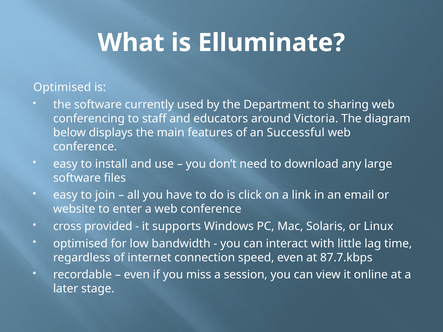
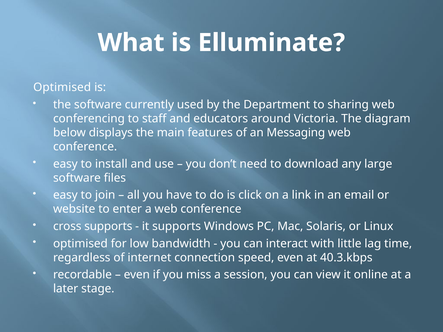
Successful: Successful -> Messaging
cross provided: provided -> supports
87.7.kbps: 87.7.kbps -> 40.3.kbps
